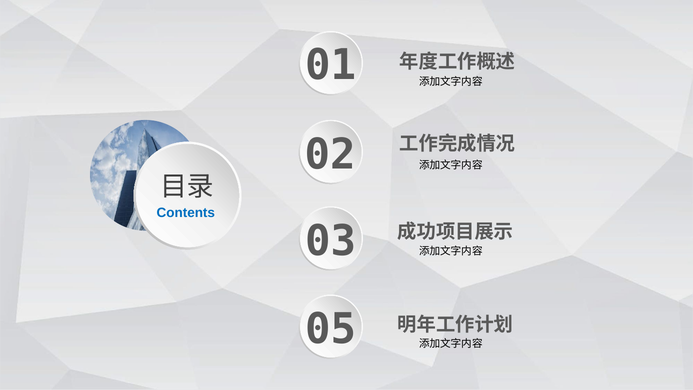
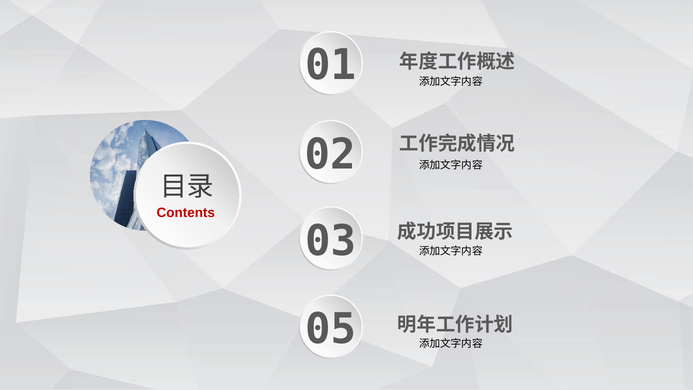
Contents colour: blue -> red
